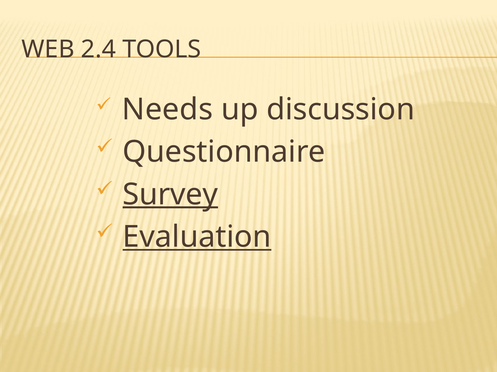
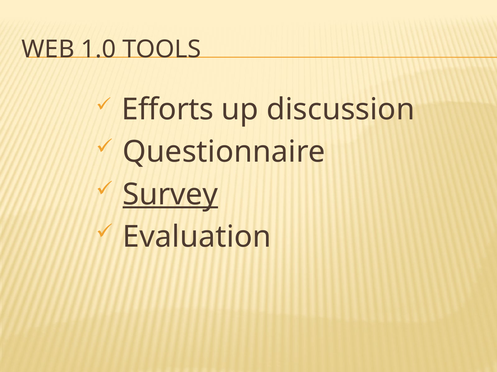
2.4: 2.4 -> 1.0
Needs: Needs -> Efforts
Evaluation underline: present -> none
